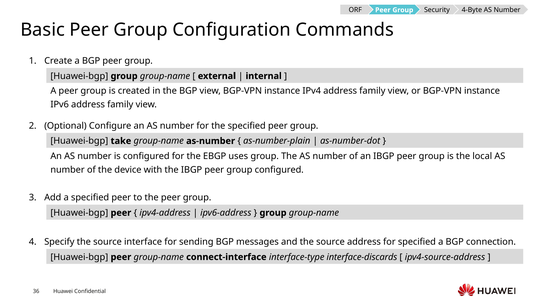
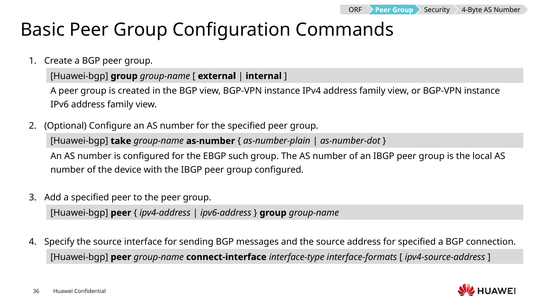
uses: uses -> such
interface-discards: interface-discards -> interface-formats
